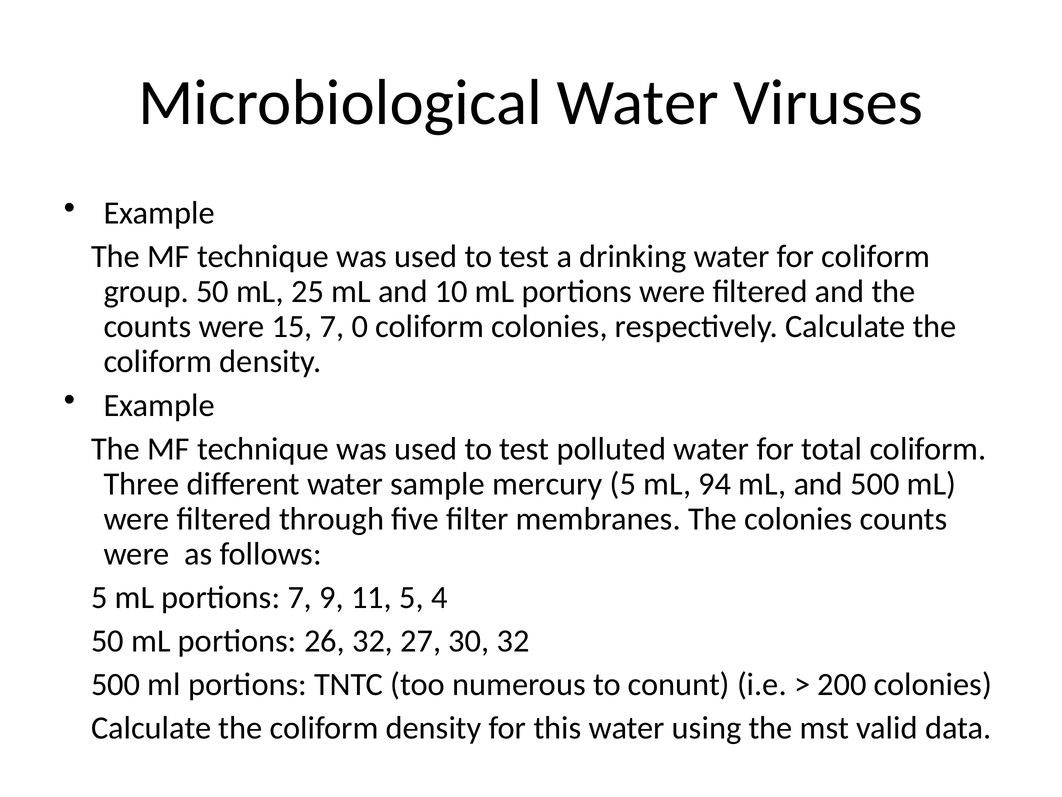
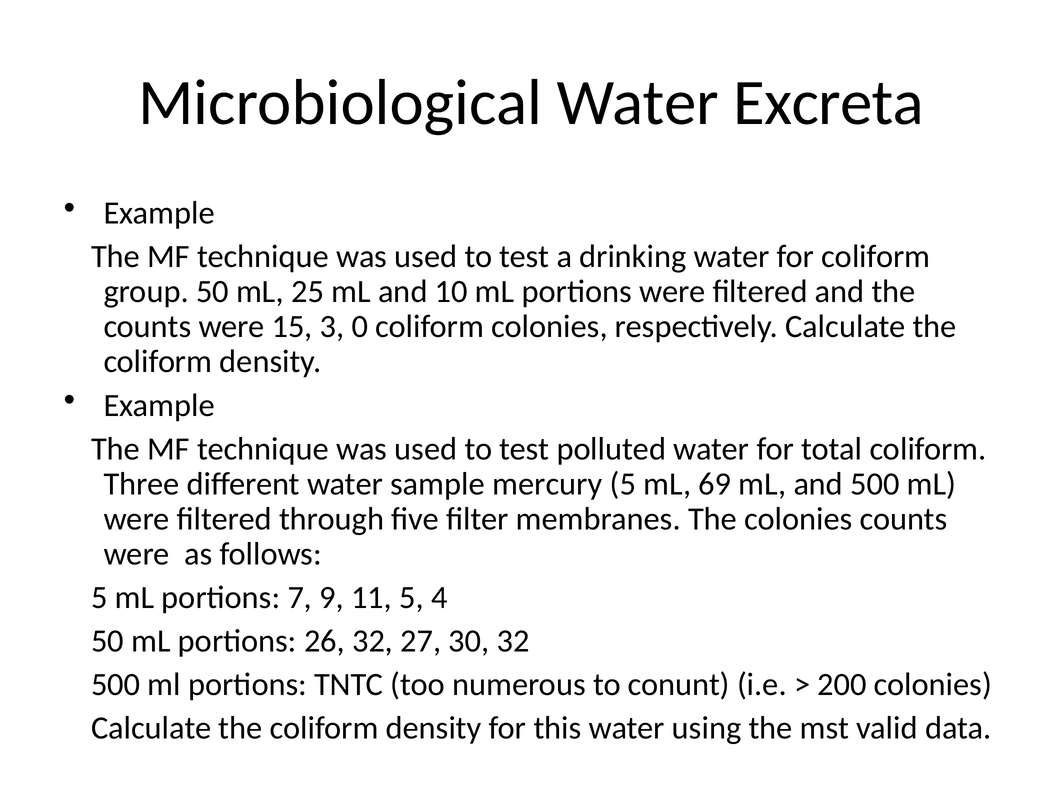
Viruses: Viruses -> Excreta
15 7: 7 -> 3
94: 94 -> 69
